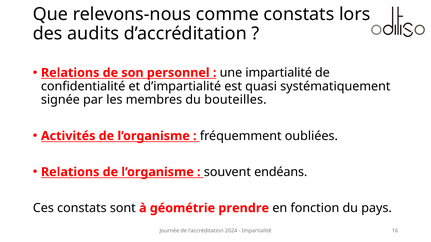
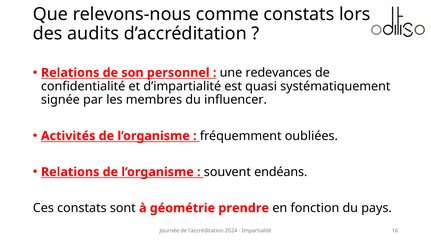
une impartialité: impartialité -> redevances
bouteilles: bouteilles -> influencer
